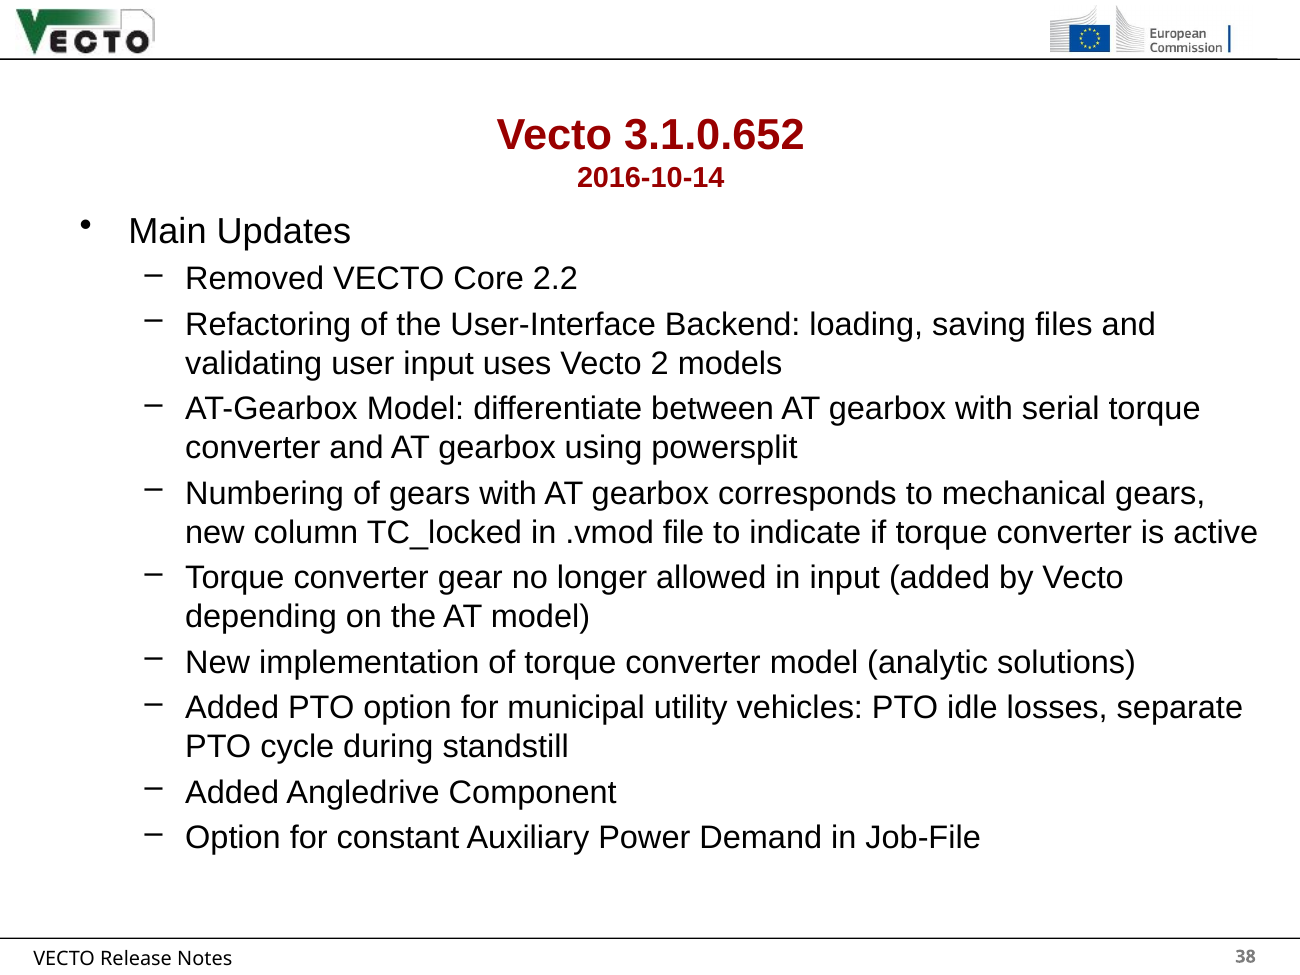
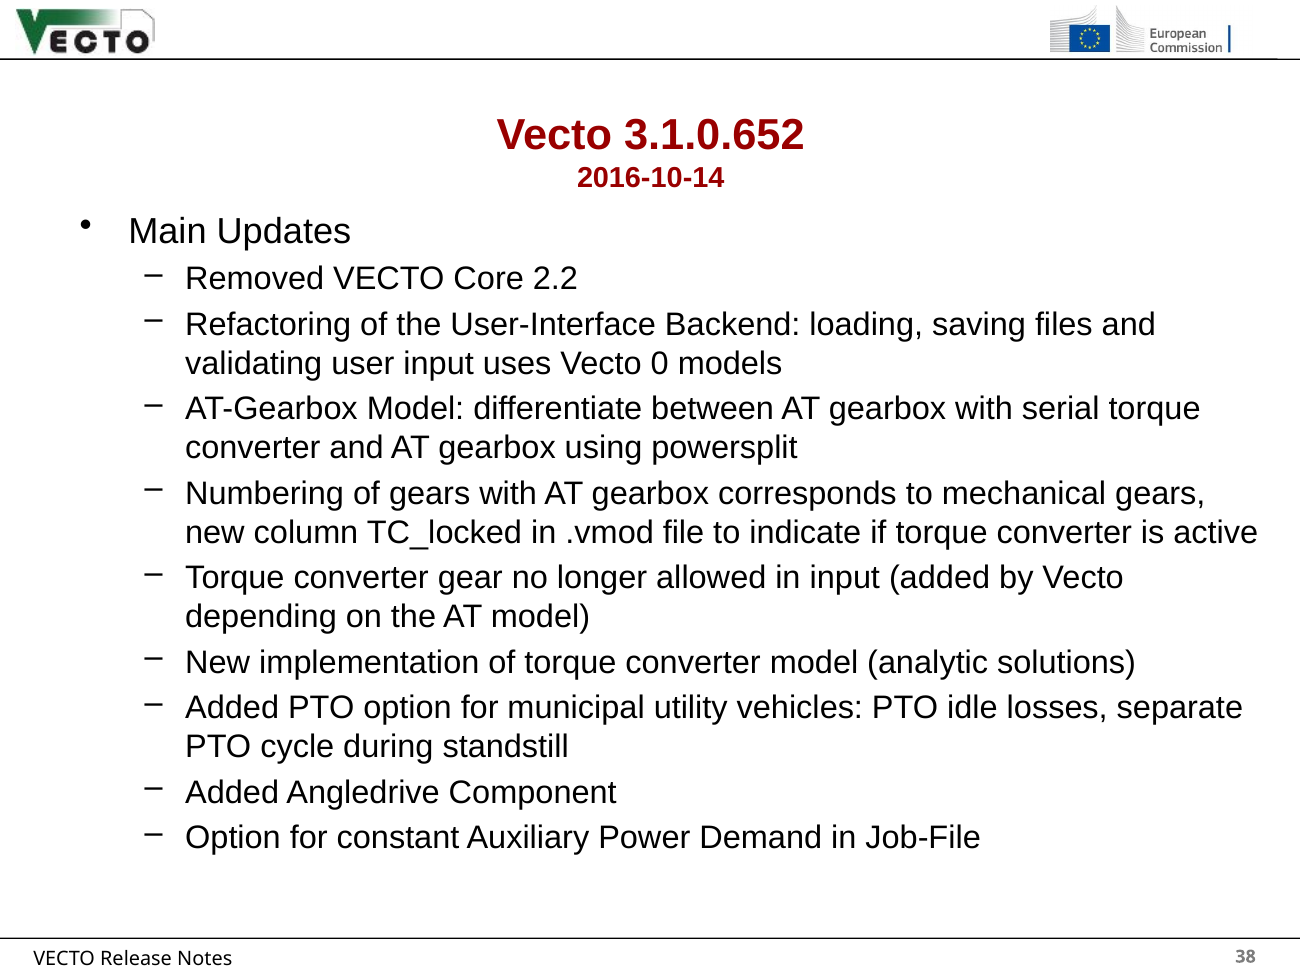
2: 2 -> 0
